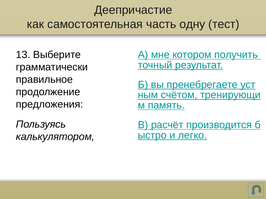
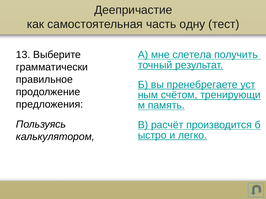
котором: котором -> слетела
